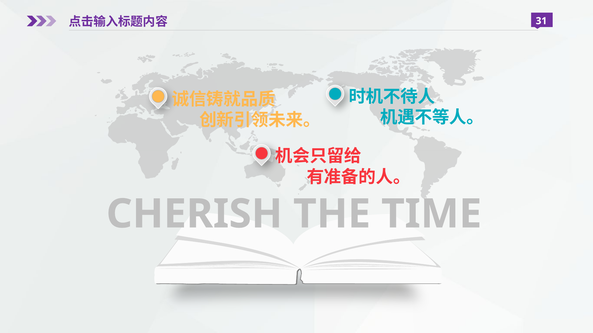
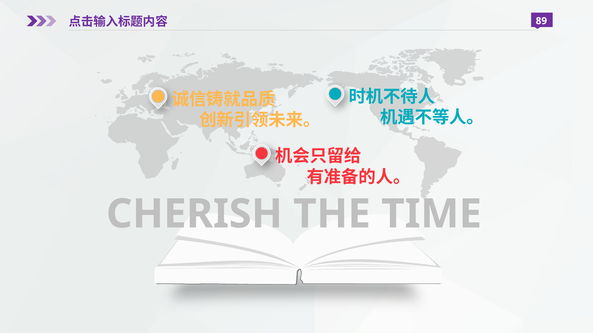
31: 31 -> 89
